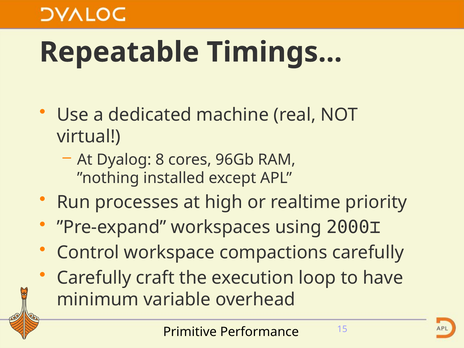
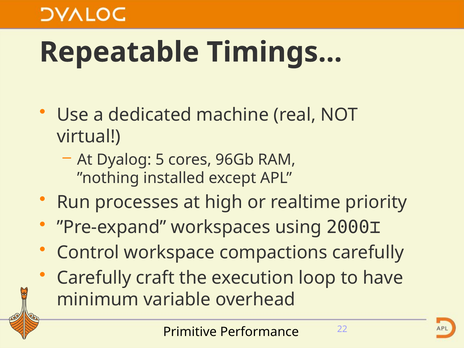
8: 8 -> 5
15: 15 -> 22
